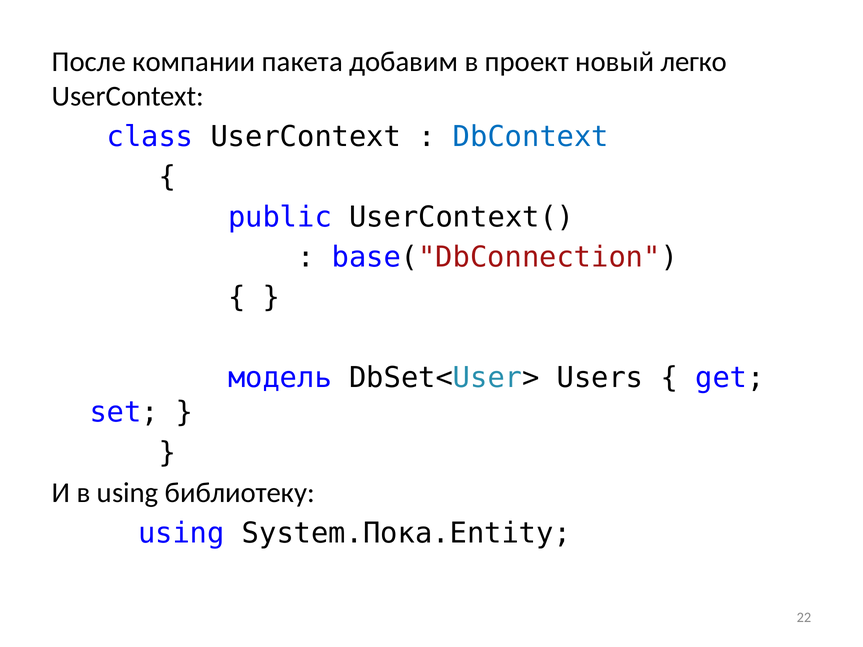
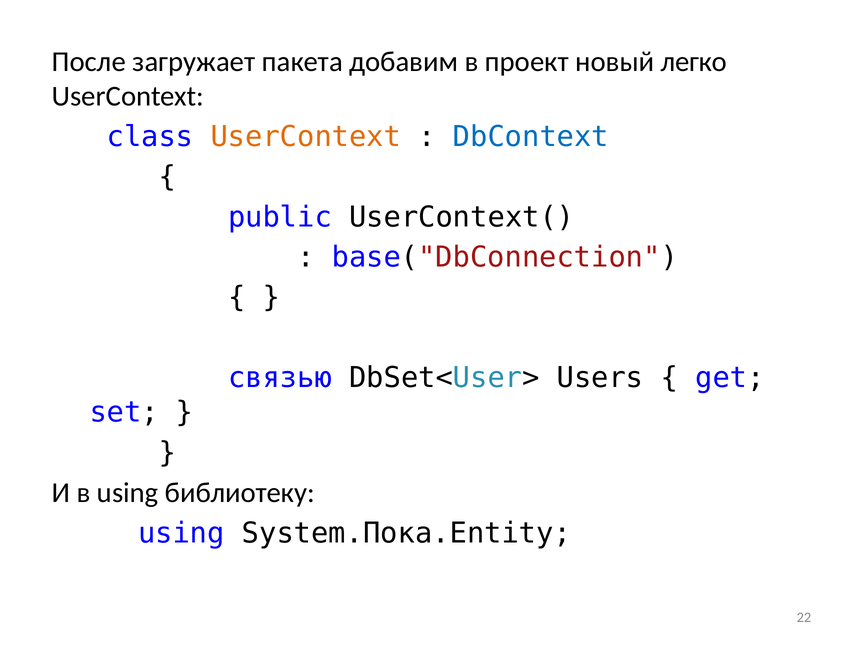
компании: компании -> загружает
UserContext at (306, 137) colour: black -> orange
модель: модель -> связью
